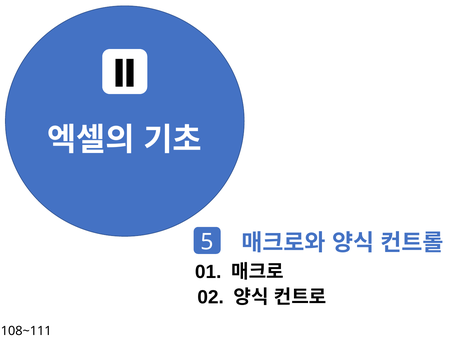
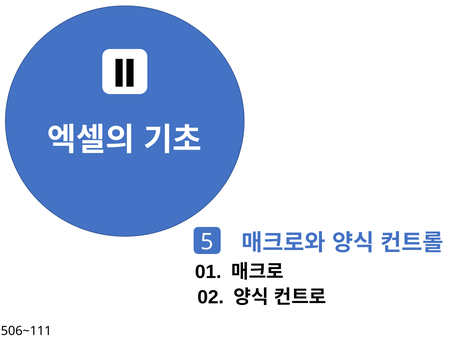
108~111: 108~111 -> 506~111
